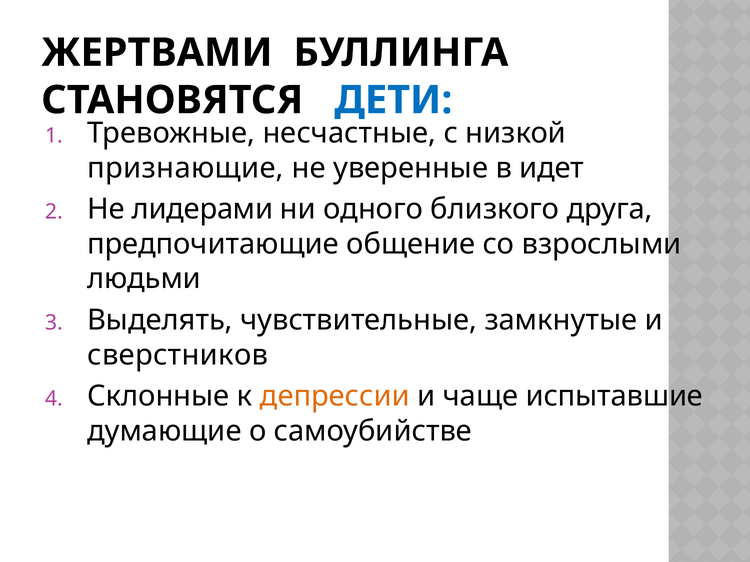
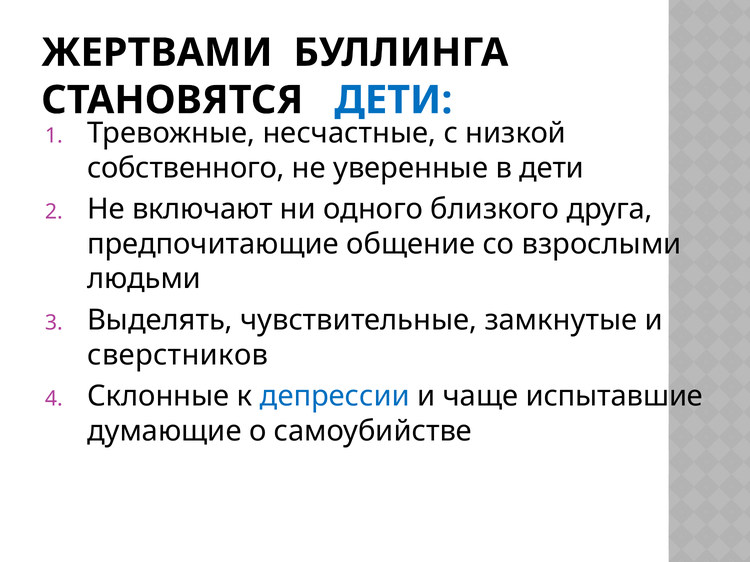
признающие: признающие -> собственного
в идет: идет -> дети
лидерами: лидерами -> включают
депрессии colour: orange -> blue
